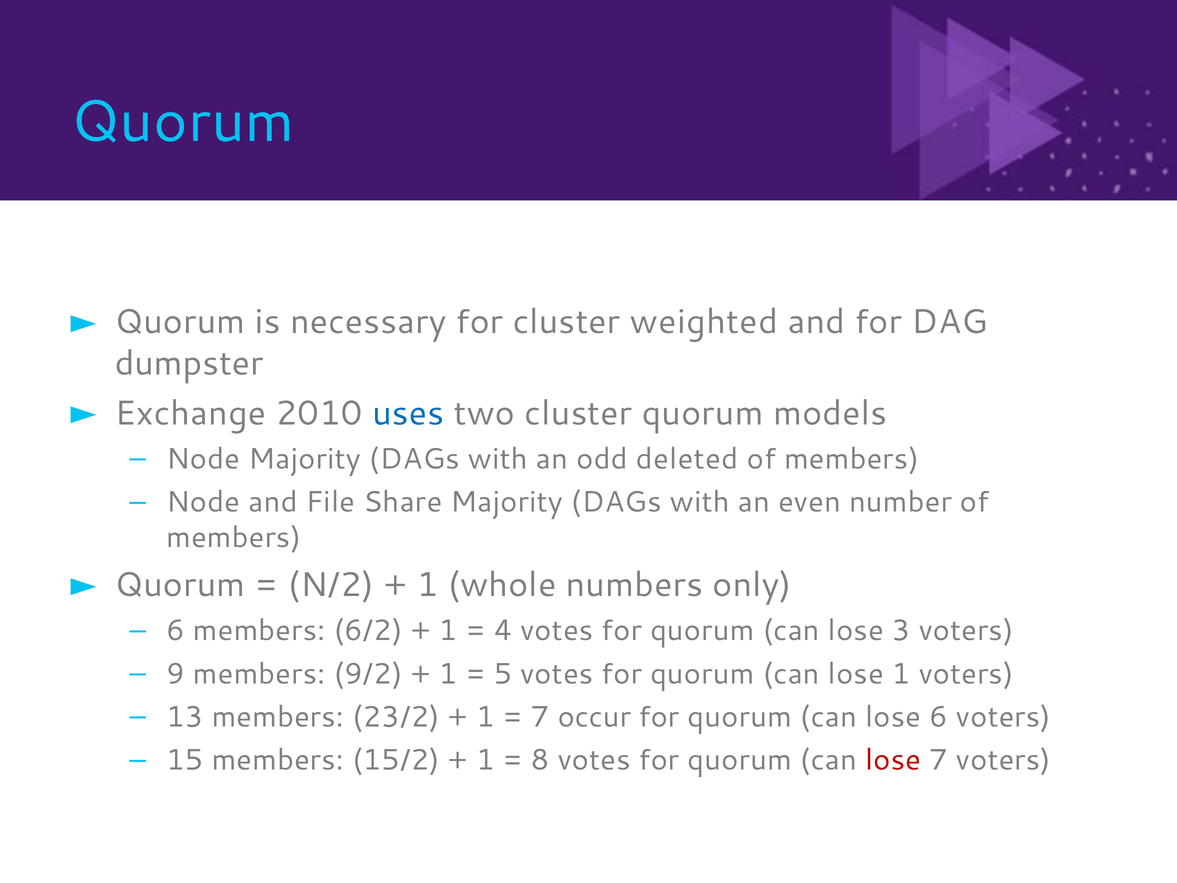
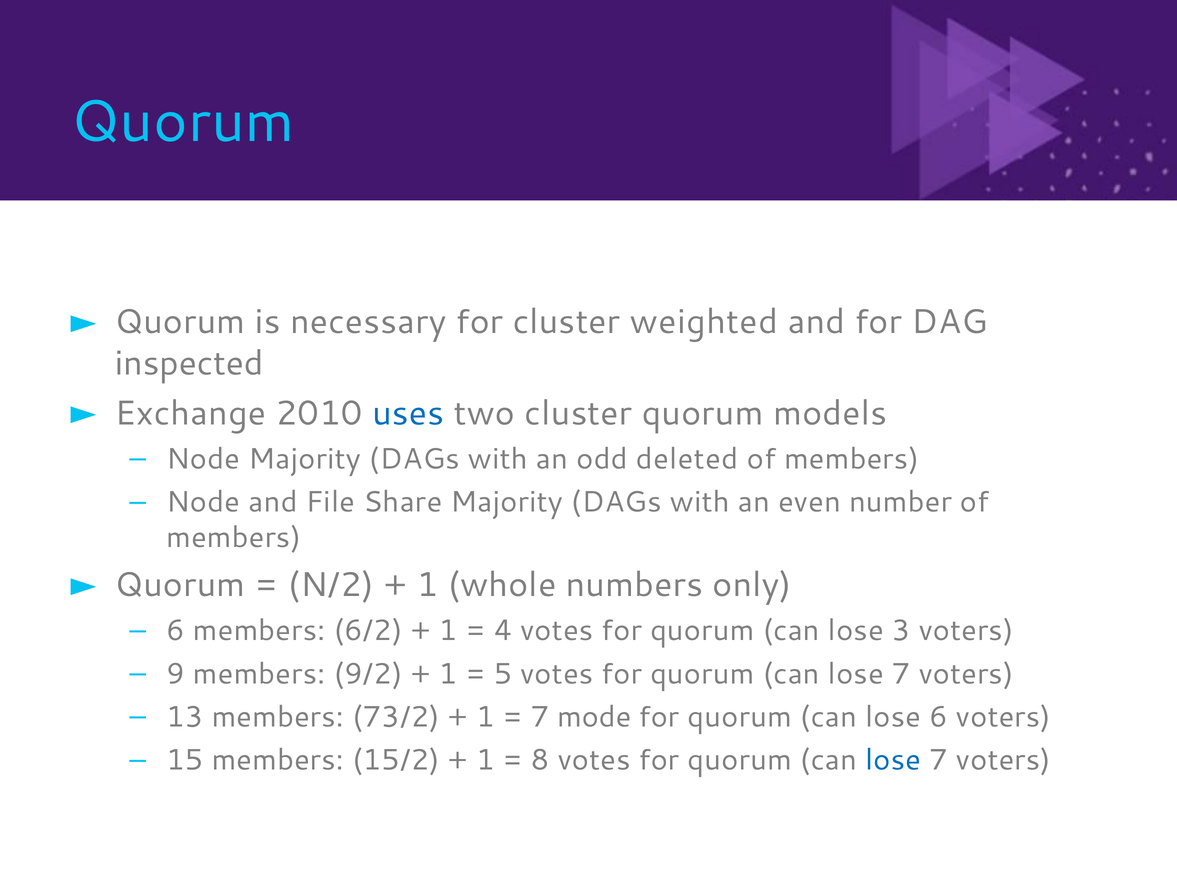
dumpster: dumpster -> inspected
1 at (901, 674): 1 -> 7
23/2: 23/2 -> 73/2
occur: occur -> mode
lose at (893, 760) colour: red -> blue
